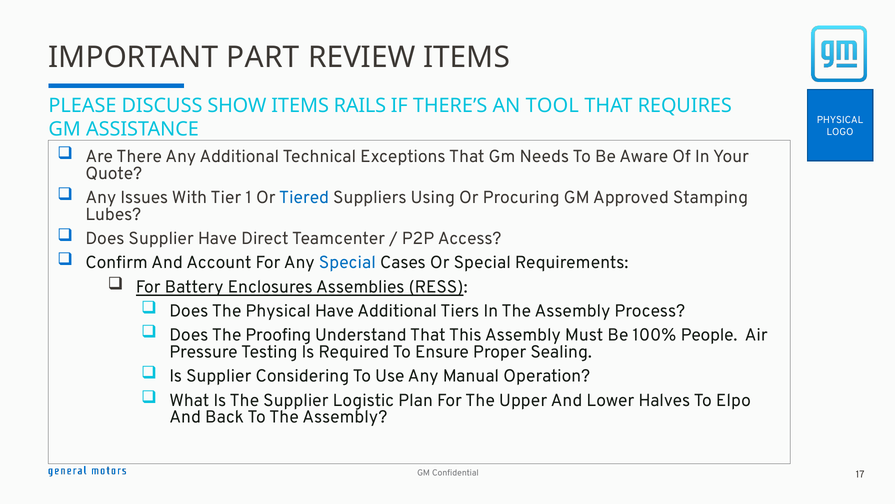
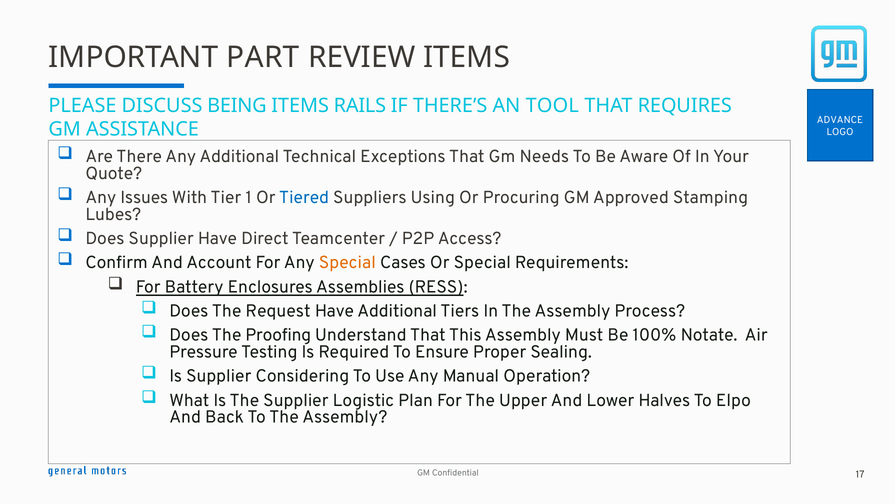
SHOW: SHOW -> BEING
PHYSICAL at (840, 120): PHYSICAL -> ADVANCE
Special at (347, 262) colour: blue -> orange
The Physical: Physical -> Request
People: People -> Notate
